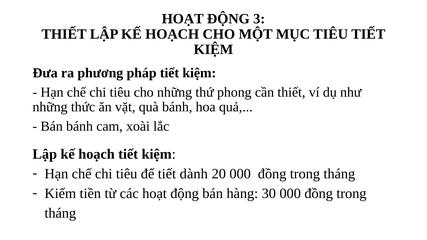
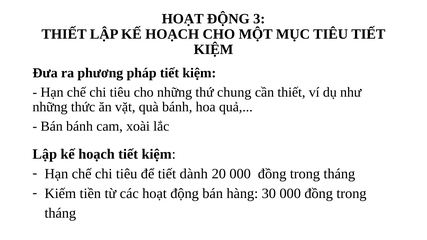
phong: phong -> chung
